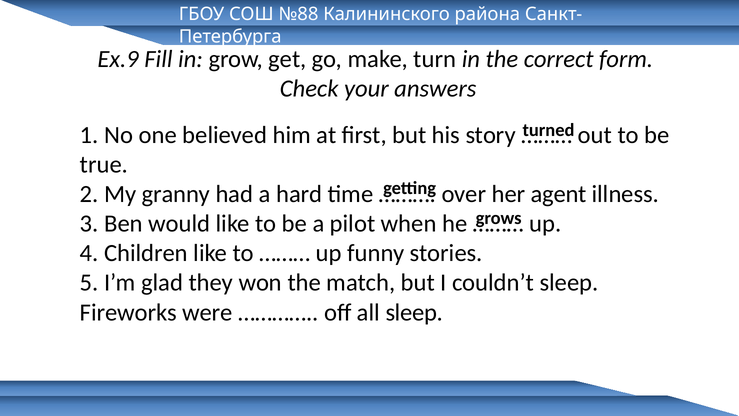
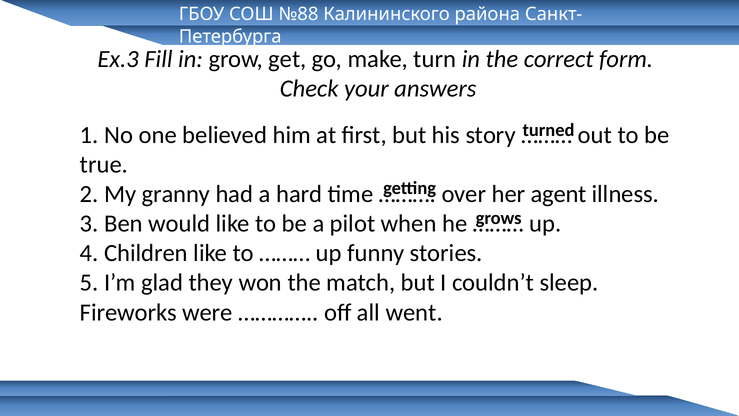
Ex.9: Ex.9 -> Ex.3
all sleep: sleep -> went
